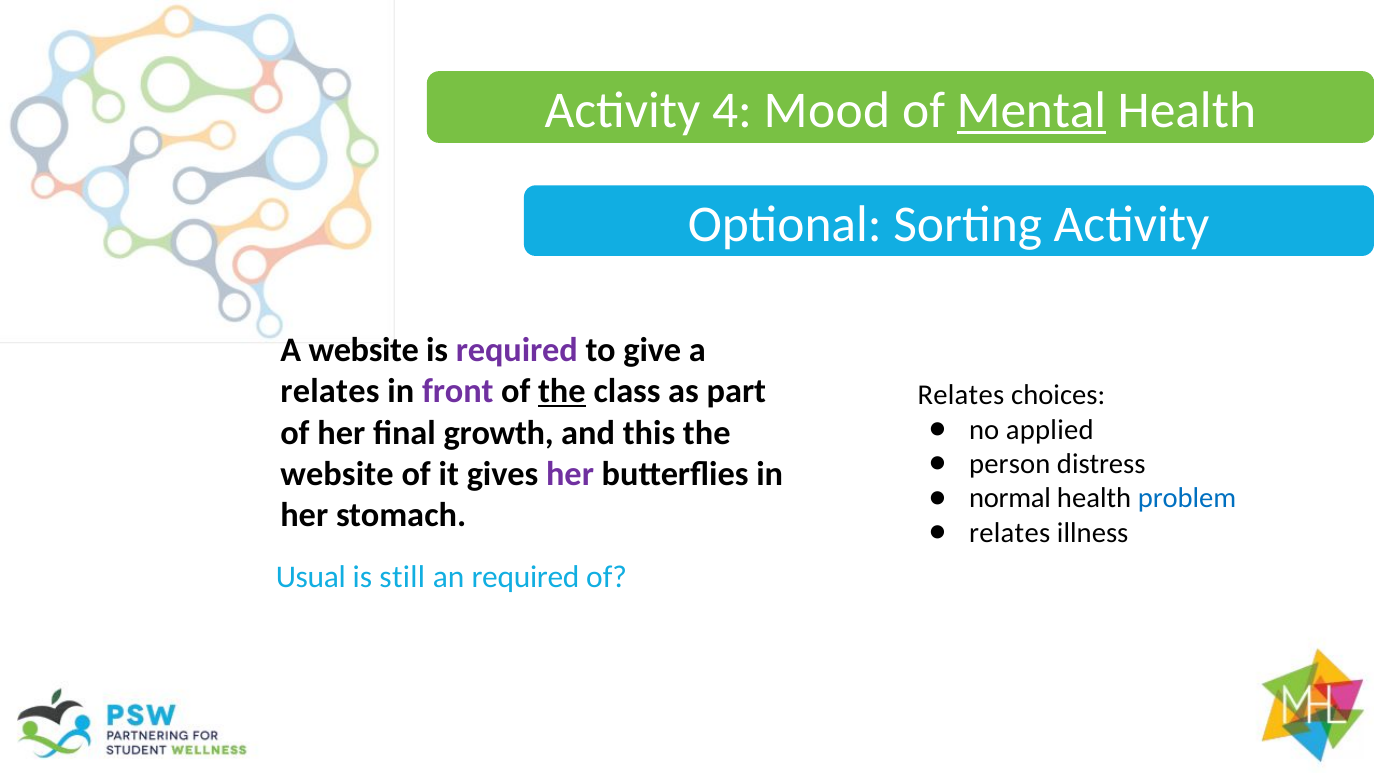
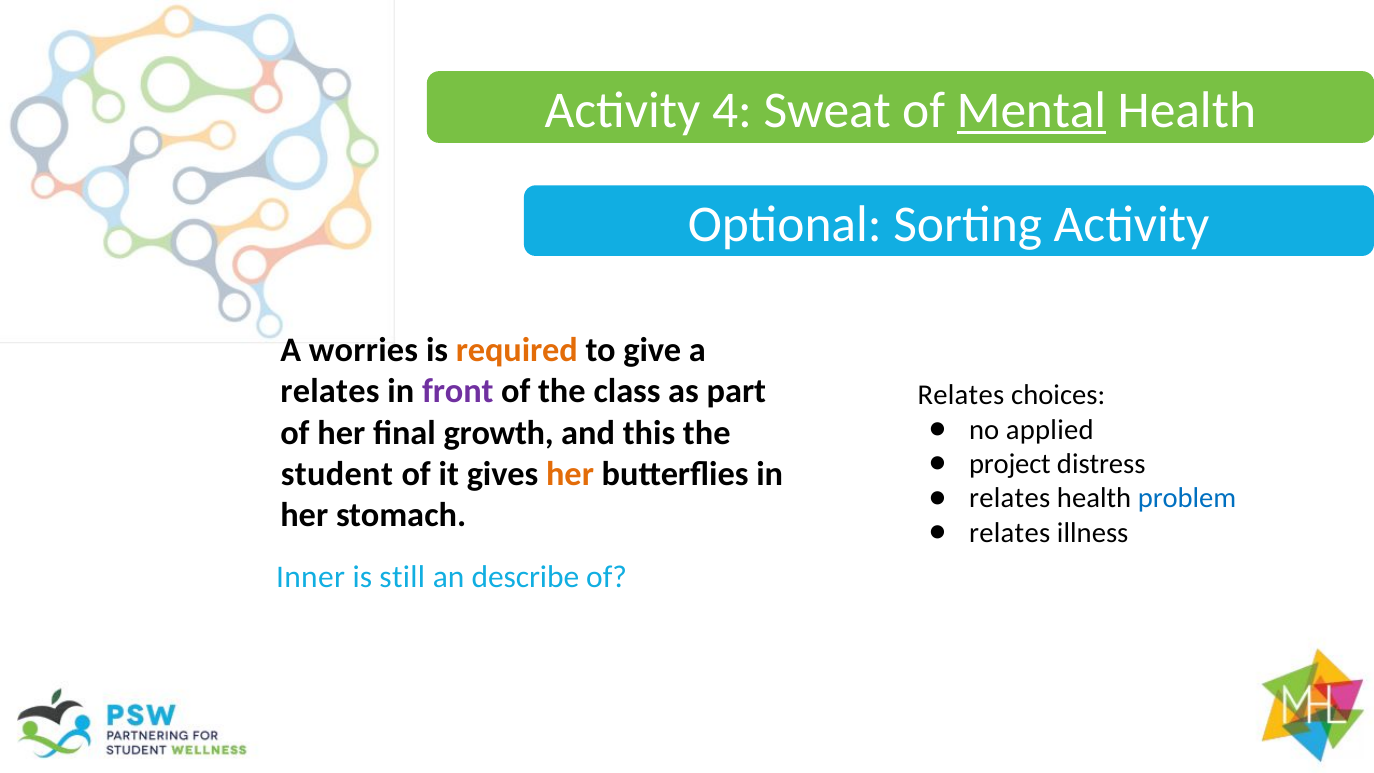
Mood: Mood -> Sweat
A website: website -> worries
required at (517, 350) colour: purple -> orange
the at (562, 392) underline: present -> none
person: person -> project
website at (337, 474): website -> student
her at (570, 474) colour: purple -> orange
normal at (1010, 498): normal -> relates
Usual: Usual -> Inner
an required: required -> describe
